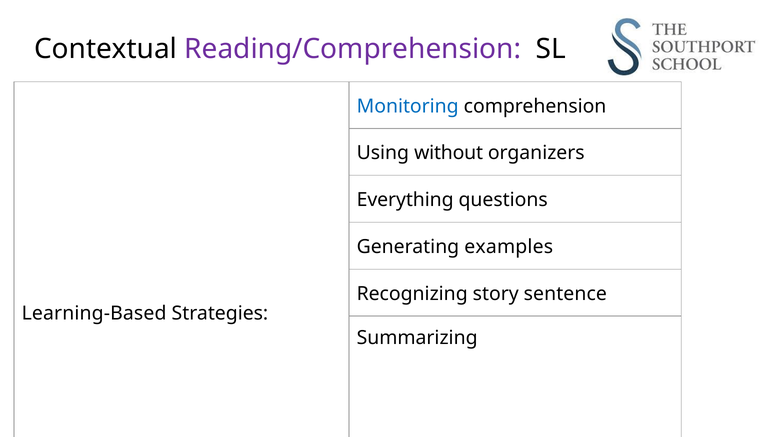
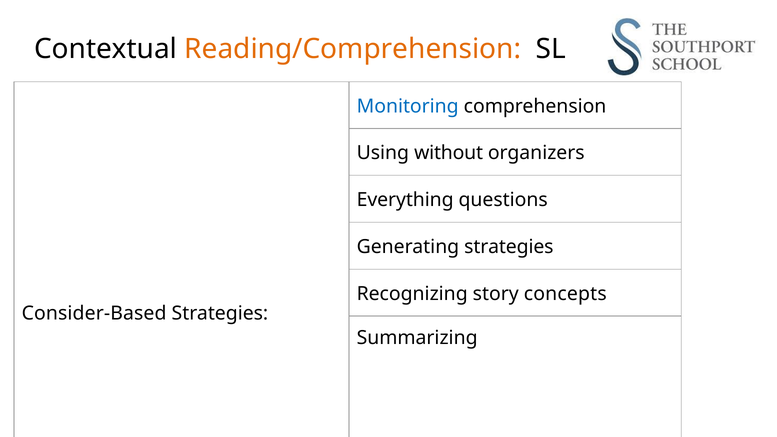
Reading/Comprehension colour: purple -> orange
Generating examples: examples -> strategies
sentence: sentence -> concepts
Learning-Based: Learning-Based -> Consider-Based
